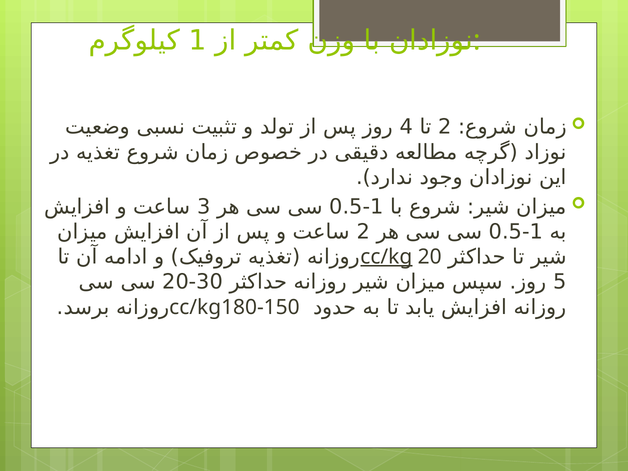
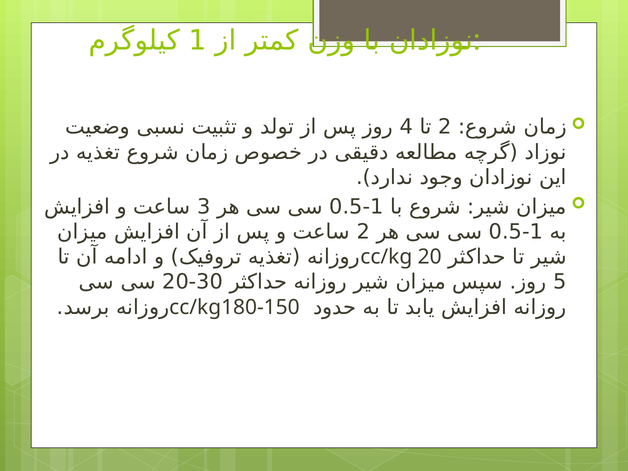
cc/kg underline: present -> none
